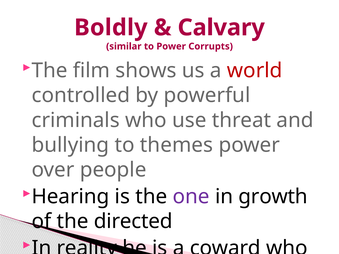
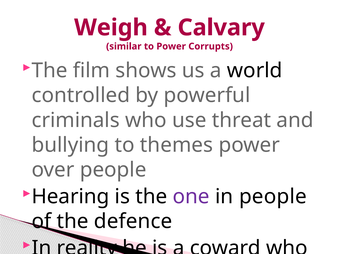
Boldly: Boldly -> Weigh
world colour: red -> black
in growth: growth -> people
directed: directed -> defence
